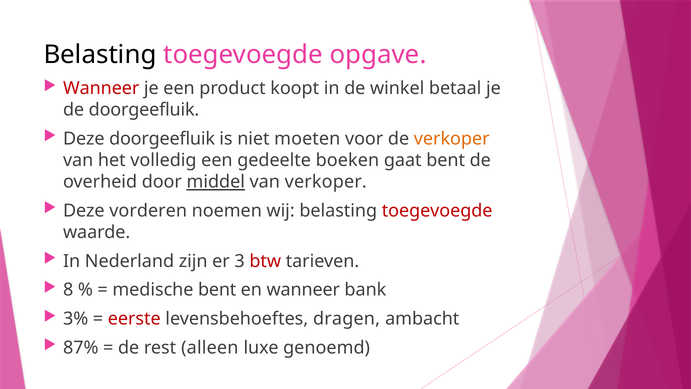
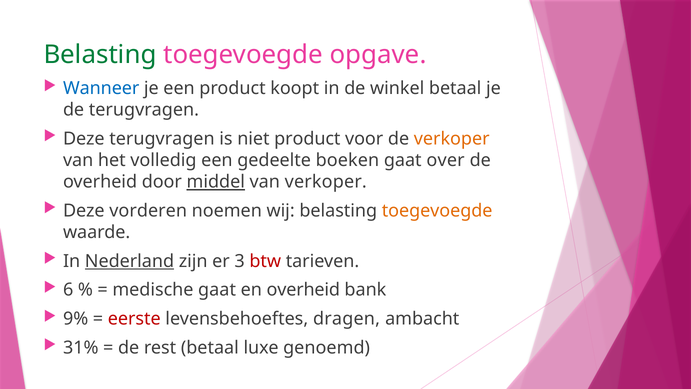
Belasting at (100, 54) colour: black -> green
Wanneer at (101, 88) colour: red -> blue
de doorgeefluik: doorgeefluik -> terugvragen
Deze doorgeefluik: doorgeefluik -> terugvragen
niet moeten: moeten -> product
gaat bent: bent -> over
toegevoegde at (437, 211) colour: red -> orange
Nederland underline: none -> present
8: 8 -> 6
medische bent: bent -> gaat
en wanneer: wanneer -> overheid
3%: 3% -> 9%
87%: 87% -> 31%
rest alleen: alleen -> betaal
